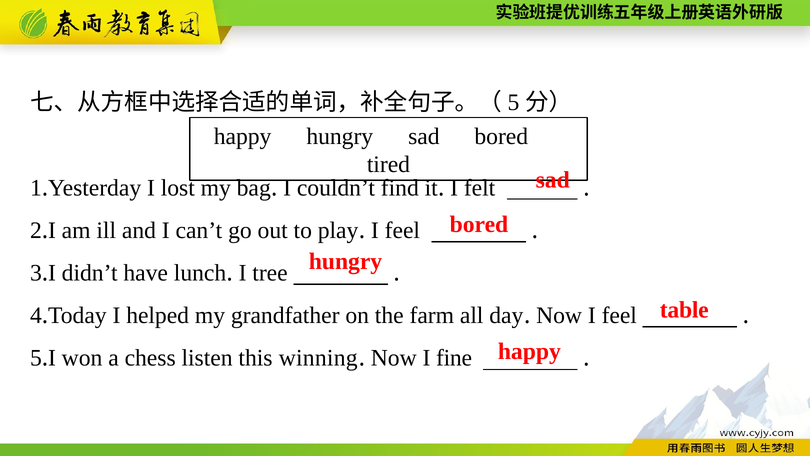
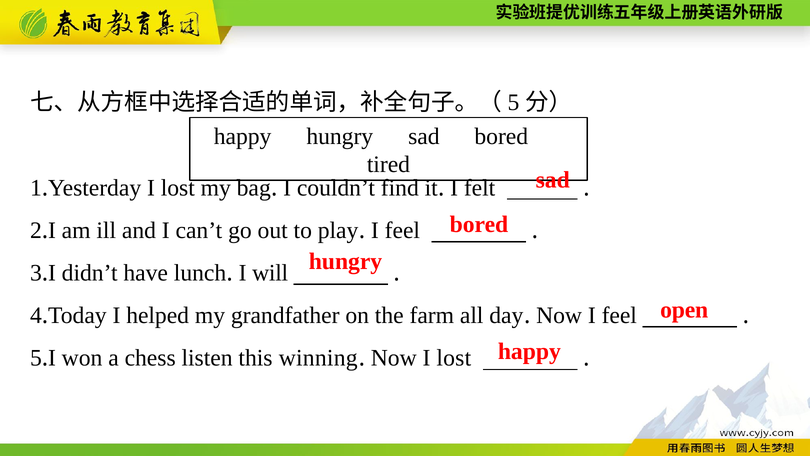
tree: tree -> will
table: table -> open
Now I fine: fine -> lost
